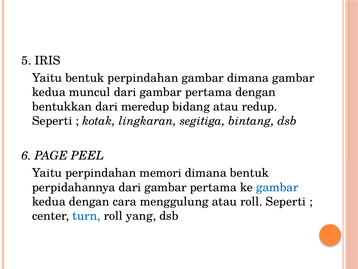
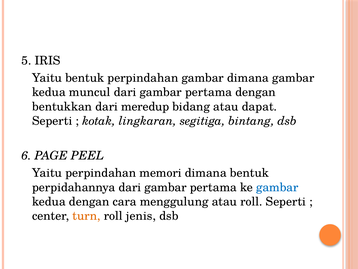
redup: redup -> dapat
turn colour: blue -> orange
yang: yang -> jenis
